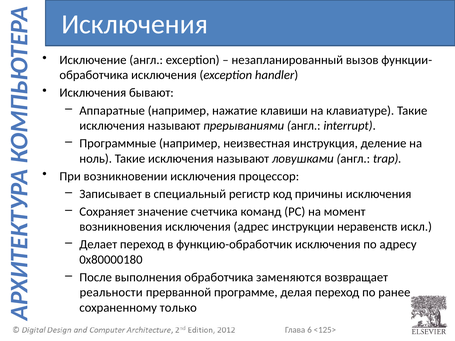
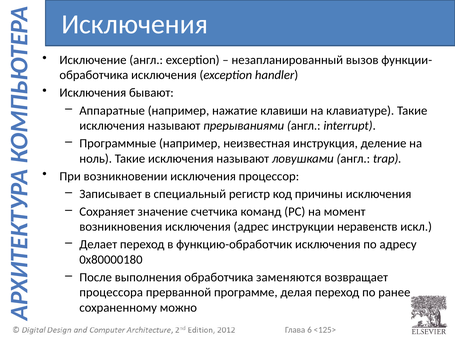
реальности: реальности -> процессора
только: только -> можно
